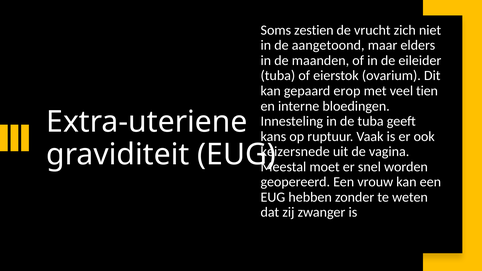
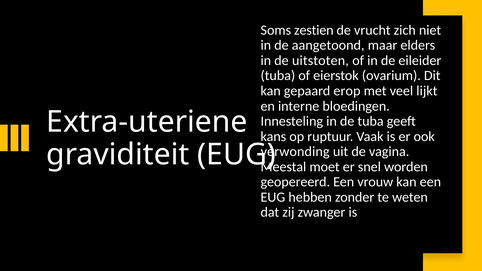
maanden: maanden -> uitstoten
tien: tien -> lijkt
keizersnede: keizersnede -> verwonding
